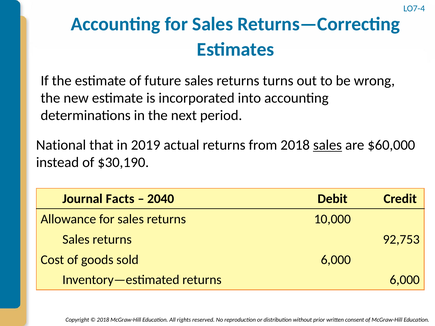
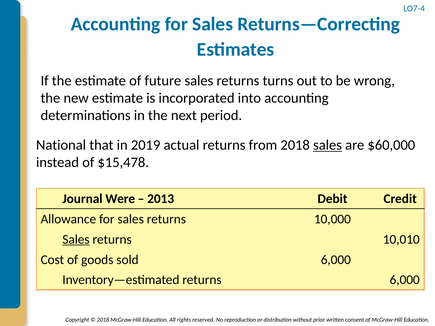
$30,190: $30,190 -> $15,478
Facts: Facts -> Were
2040: 2040 -> 2013
Sales at (76, 240) underline: none -> present
92,753: 92,753 -> 10,010
